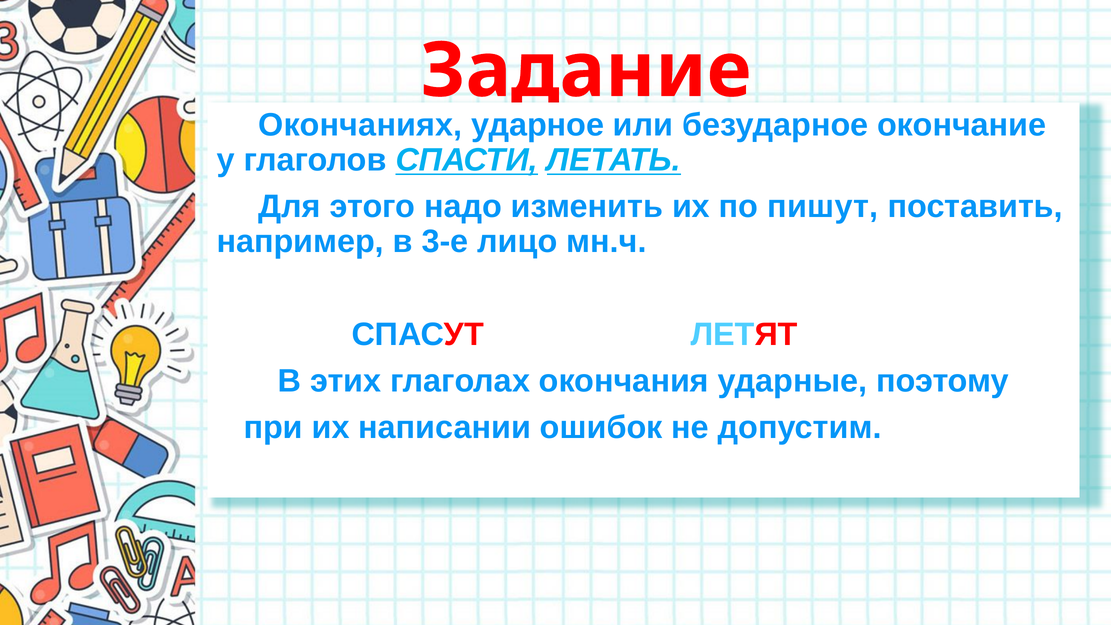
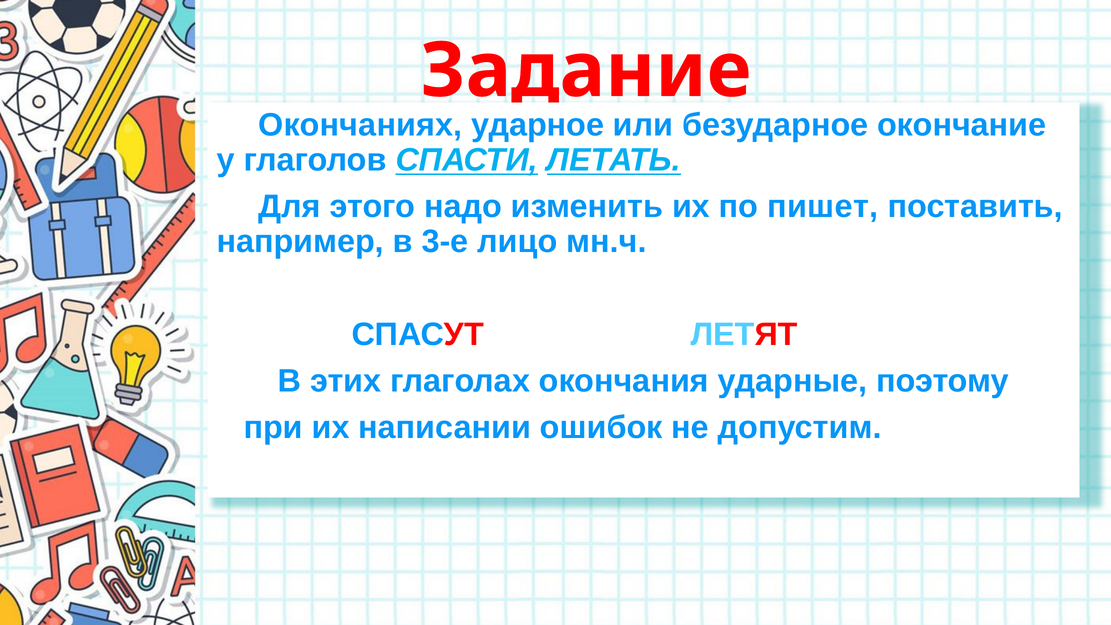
пишут: пишут -> пишет
